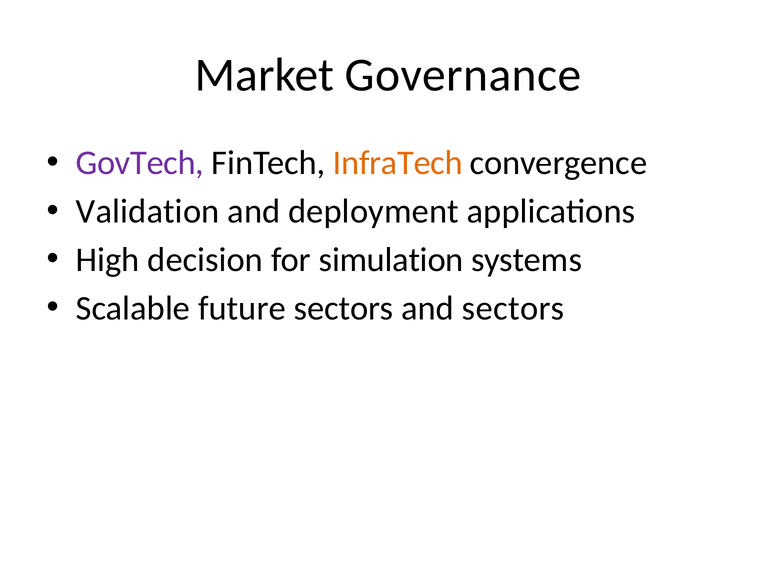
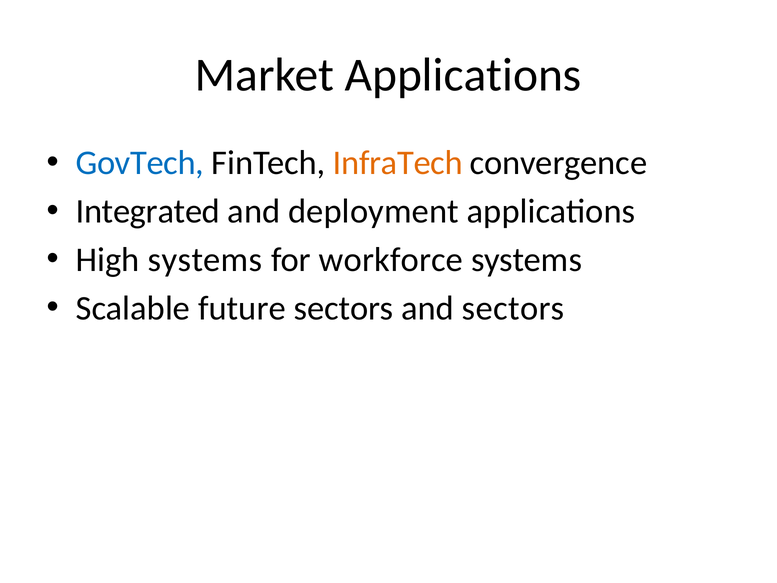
Market Governance: Governance -> Applications
GovTech colour: purple -> blue
Validation: Validation -> Integrated
High decision: decision -> systems
simulation: simulation -> workforce
